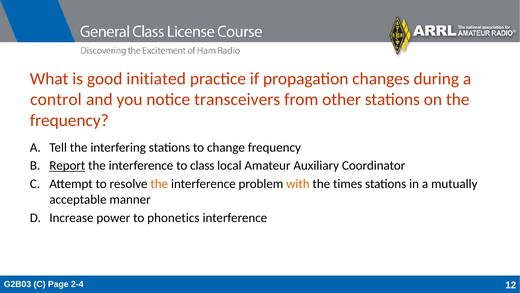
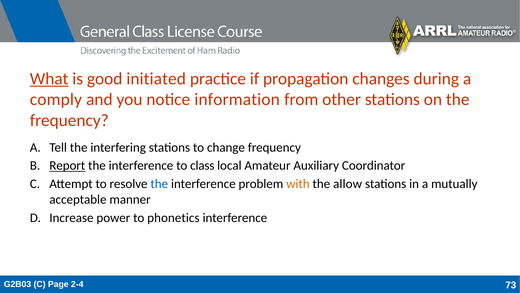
What underline: none -> present
control: control -> comply
transceivers: transceivers -> information
the at (159, 184) colour: orange -> blue
times: times -> allow
12: 12 -> 73
